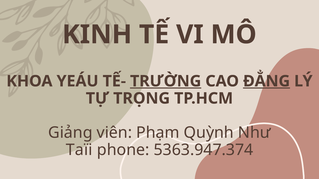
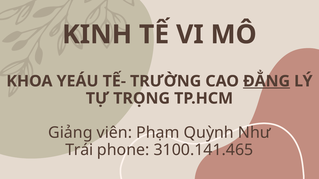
TRƯỜNG underline: present -> none
Taïi: Taïi -> Trái
5363.947.374: 5363.947.374 -> 3100.141.465
